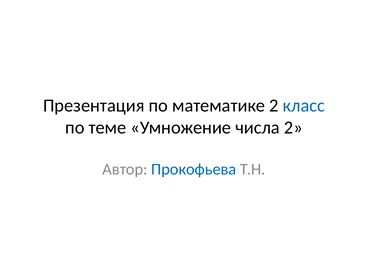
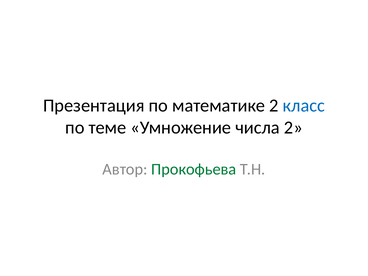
Прокофьева colour: blue -> green
